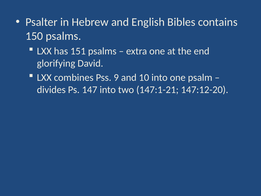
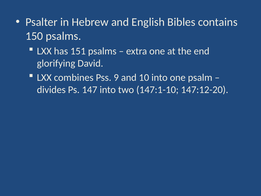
147:1-21: 147:1-21 -> 147:1-10
